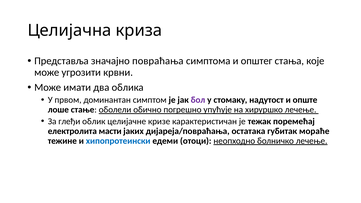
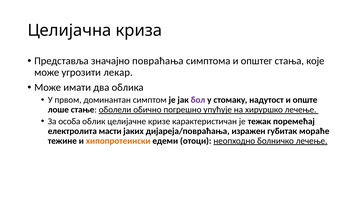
крвни: крвни -> лекар
глеђи: глеђи -> особа
остатака: остатака -> изражен
хипопротеински colour: blue -> orange
